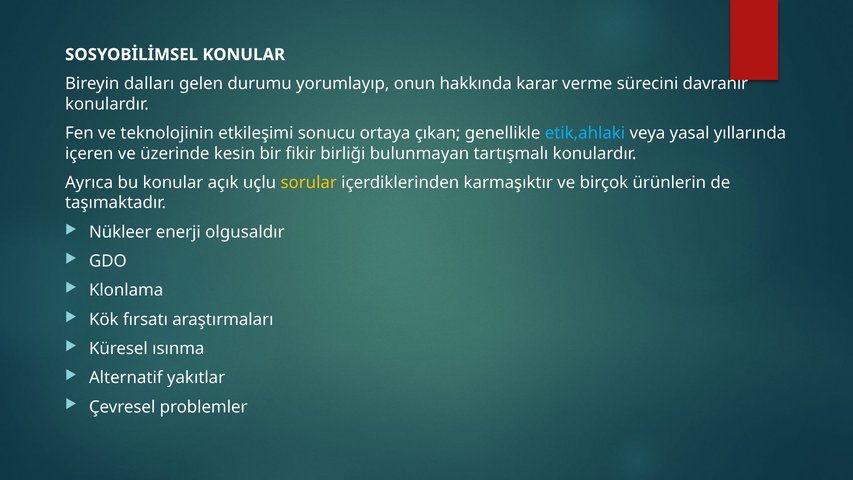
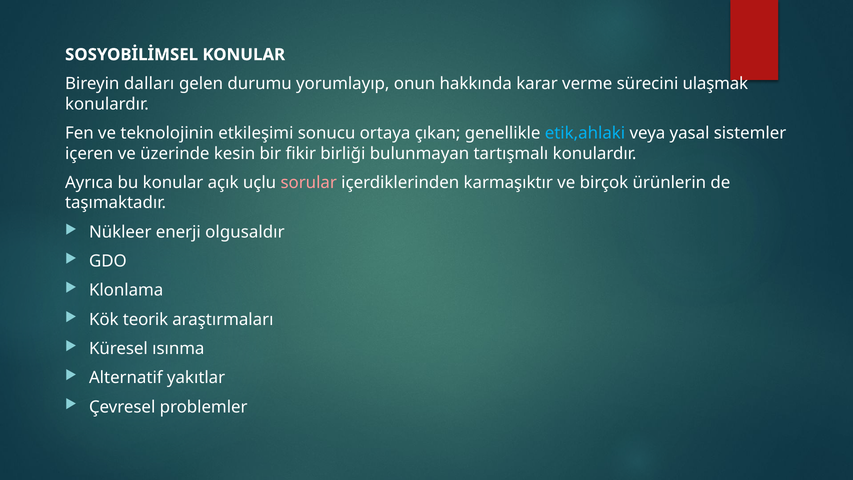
davranır: davranır -> ulaşmak
yıllarında: yıllarında -> sistemler
sorular colour: yellow -> pink
fırsatı: fırsatı -> teorik
